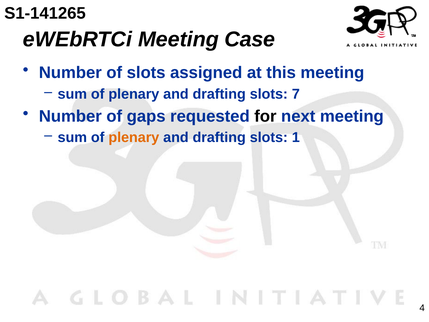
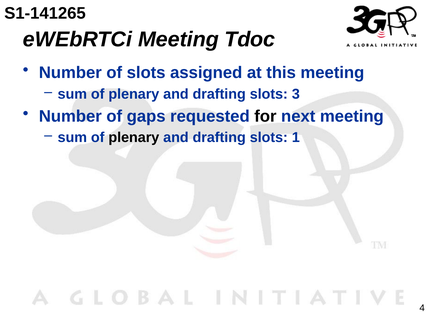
Case: Case -> Tdoc
7: 7 -> 3
plenary at (134, 137) colour: orange -> black
